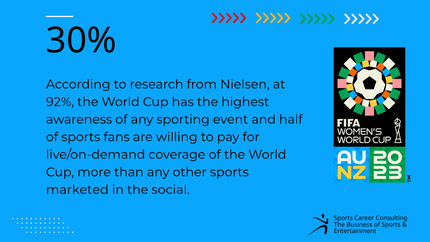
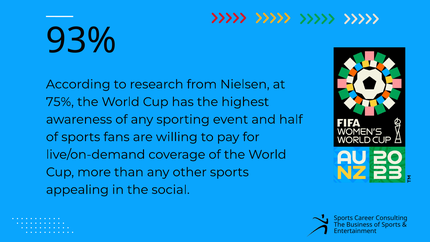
30%: 30% -> 93%
92%: 92% -> 75%
marketed: marketed -> appealing
